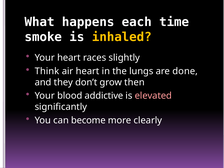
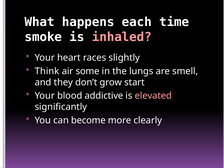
inhaled colour: yellow -> pink
air heart: heart -> some
done: done -> smell
then: then -> start
